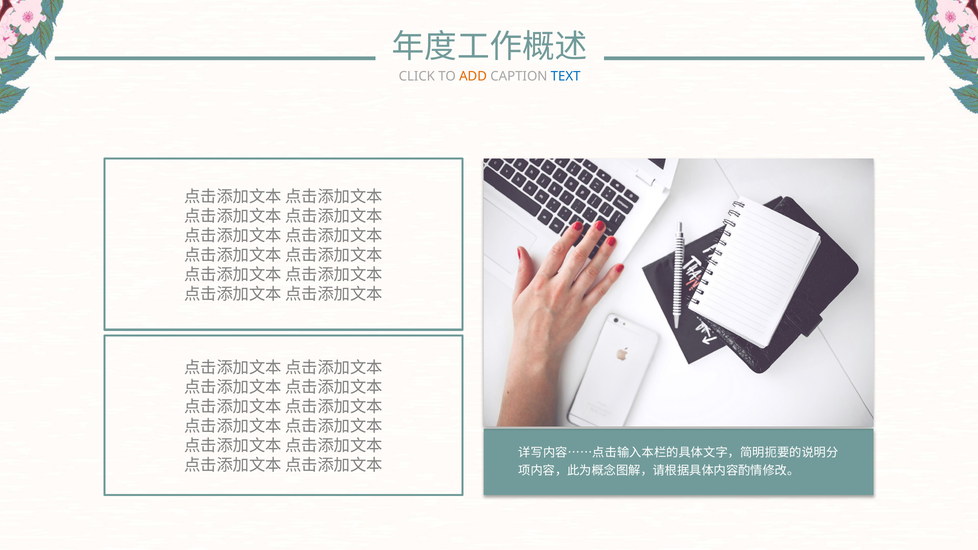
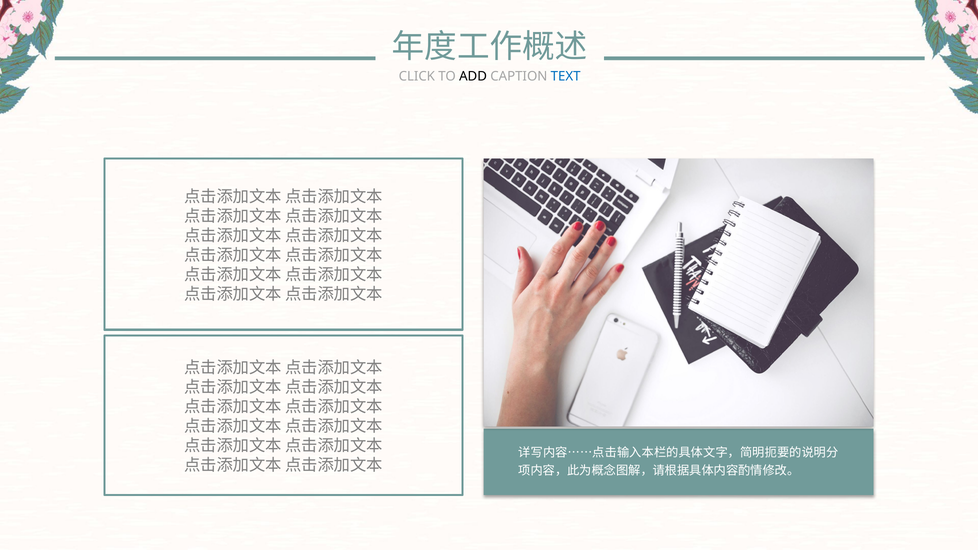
ADD colour: orange -> black
